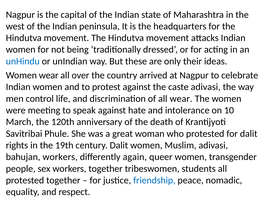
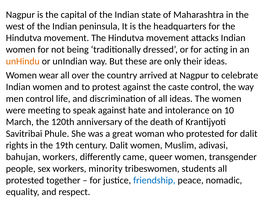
unHindu colour: blue -> orange
caste adivasi: adivasi -> control
all wear: wear -> ideas
again: again -> came
workers together: together -> minority
